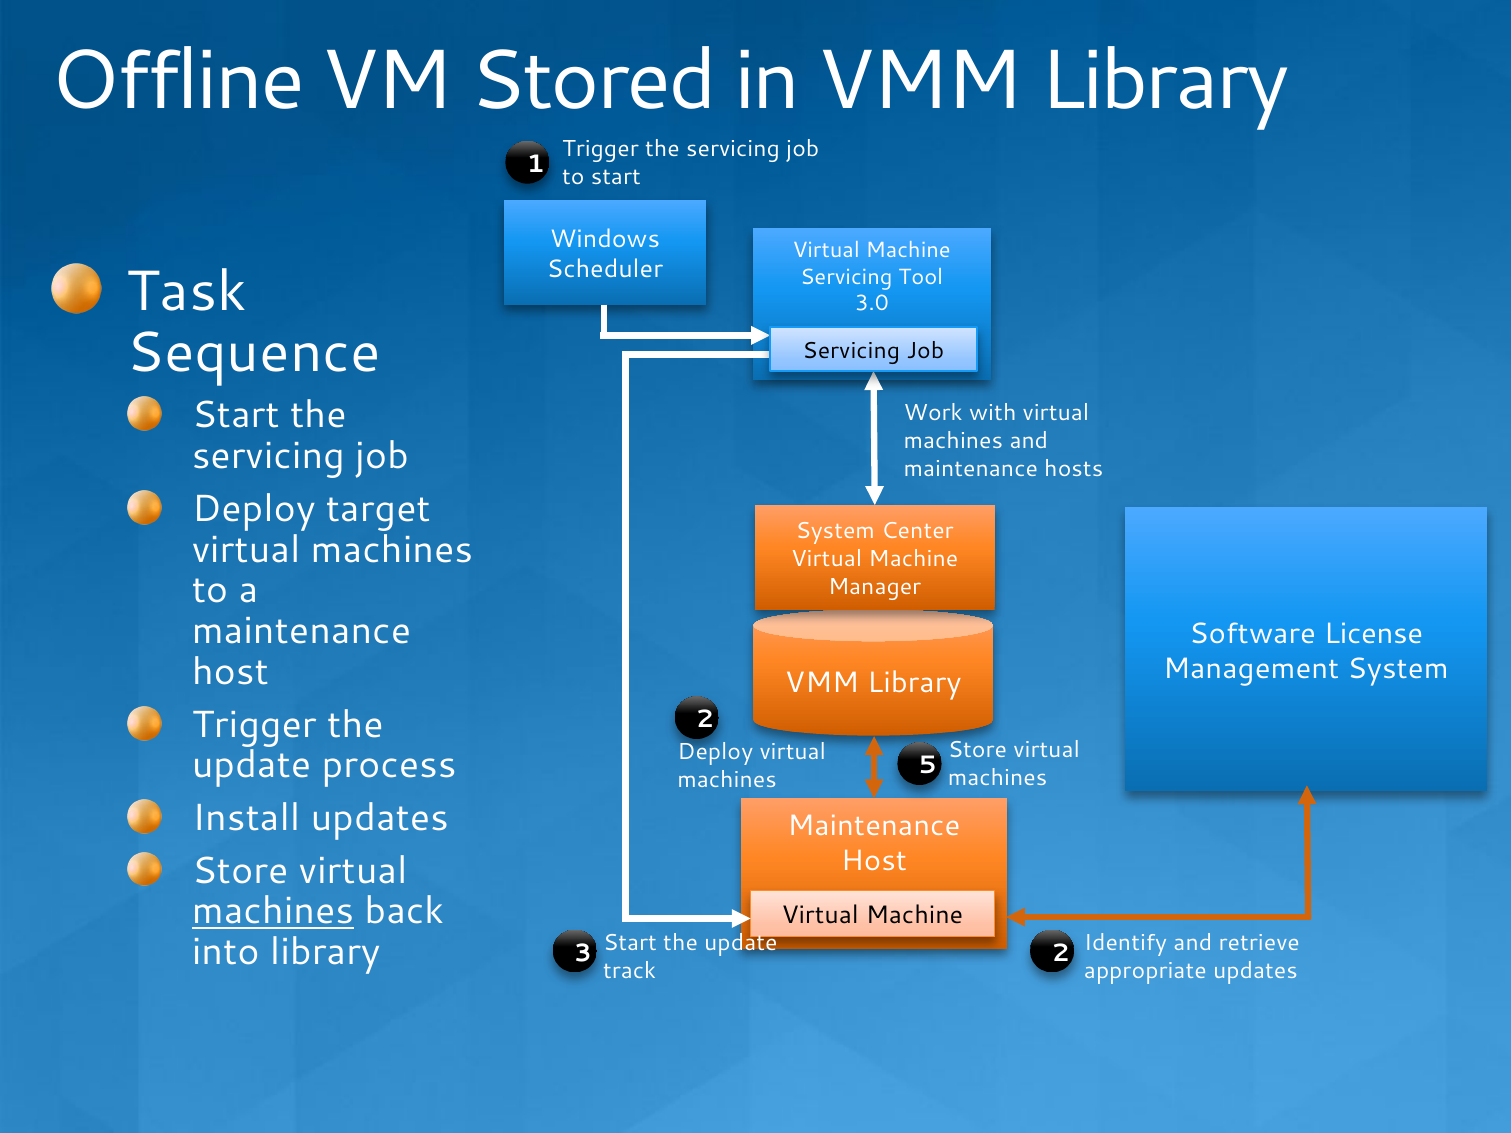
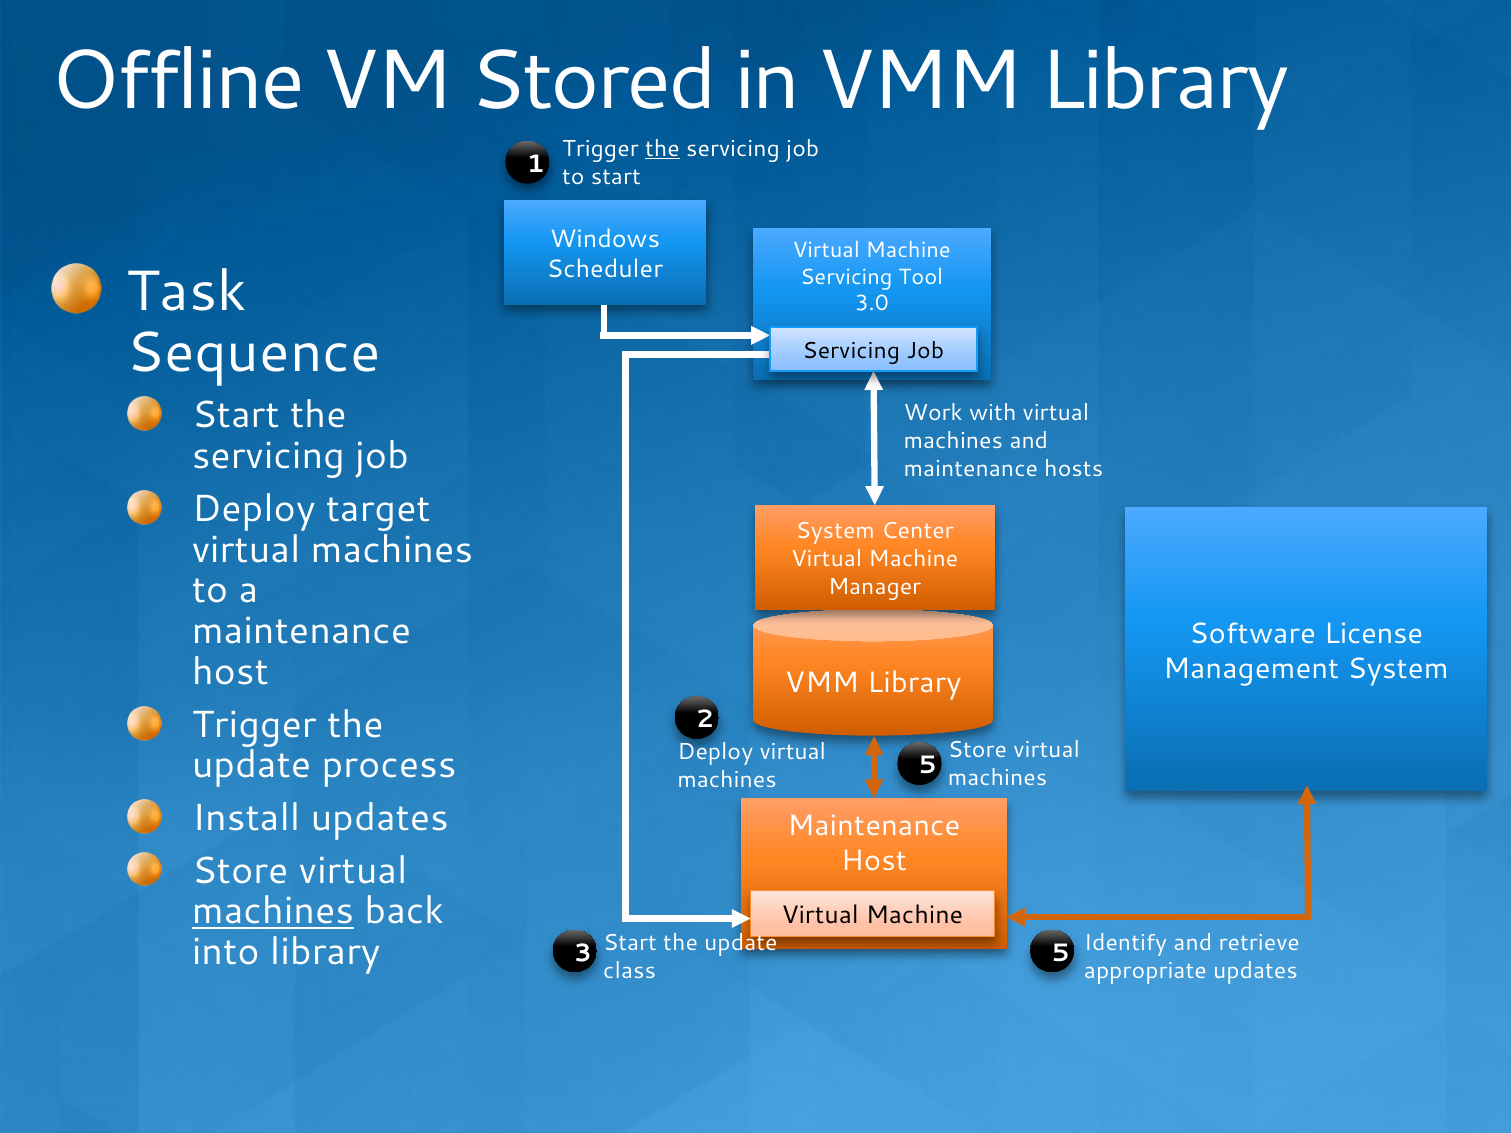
the at (662, 149) underline: none -> present
3 2: 2 -> 5
track: track -> class
